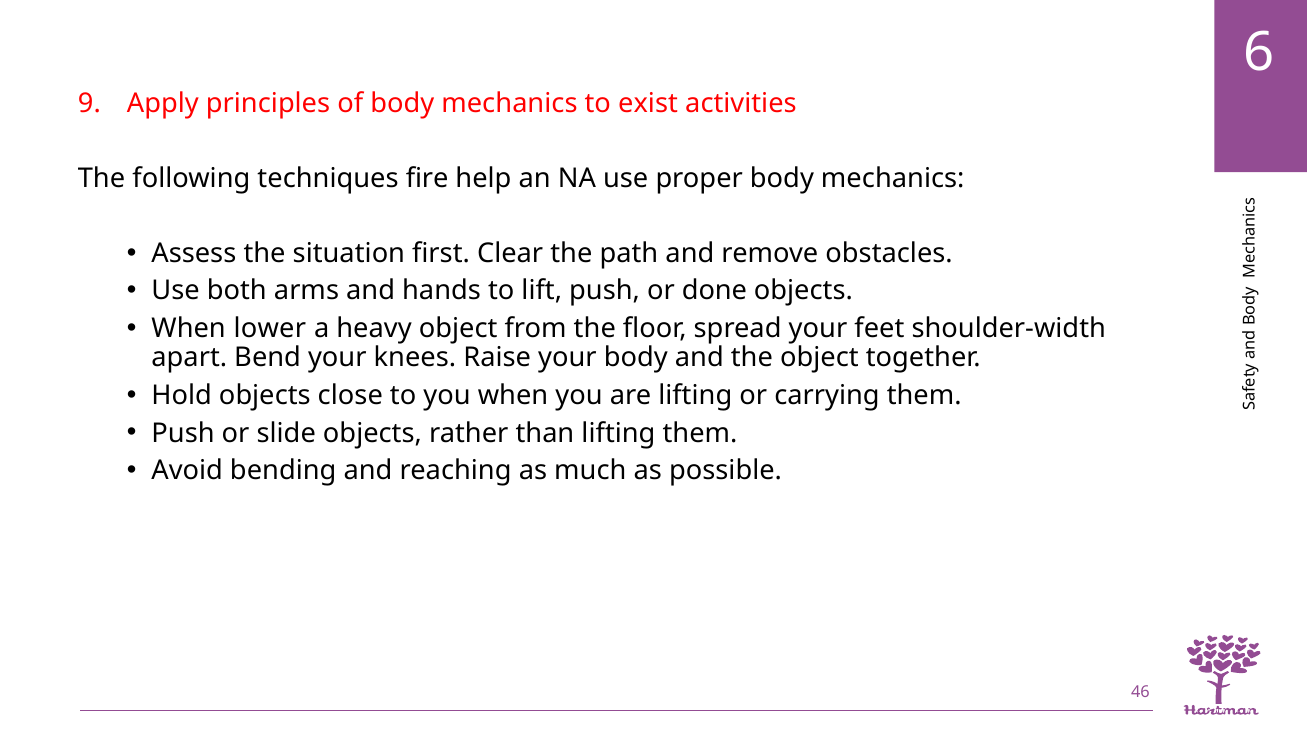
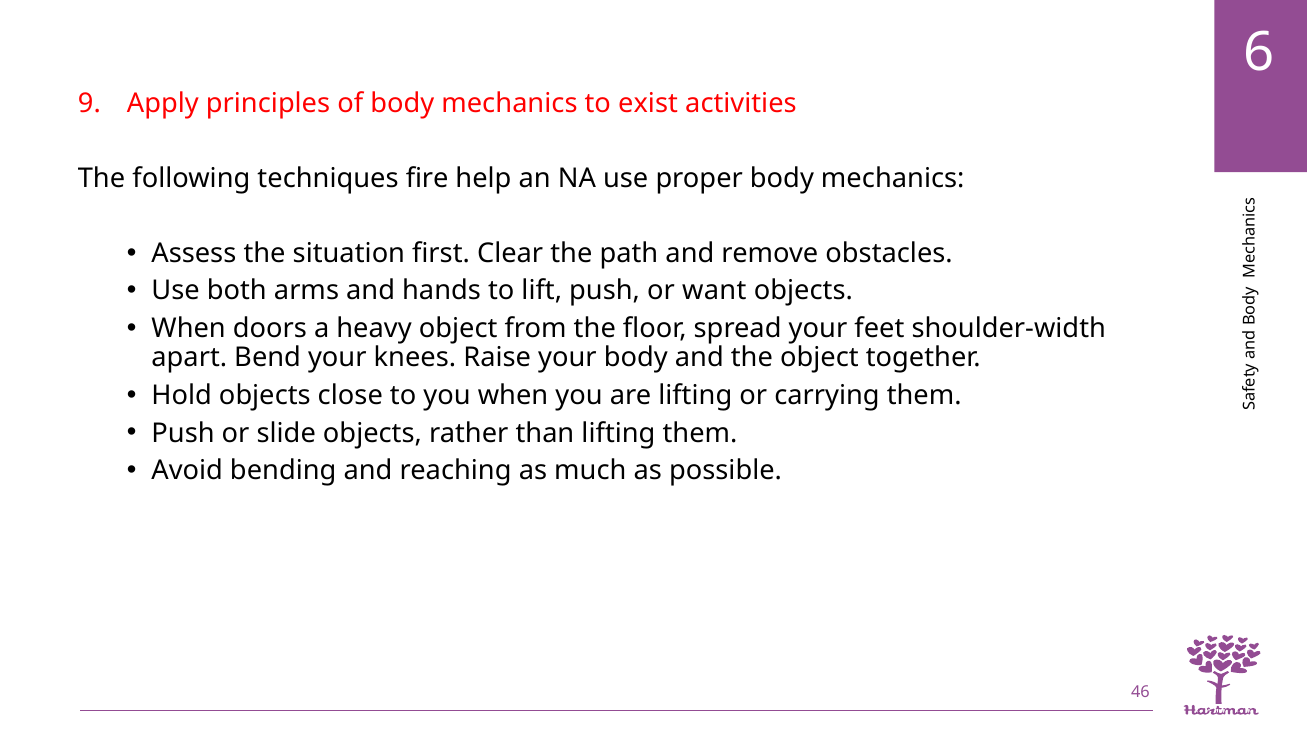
done: done -> want
lower: lower -> doors
